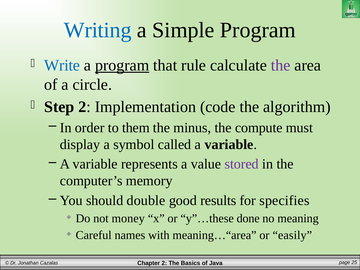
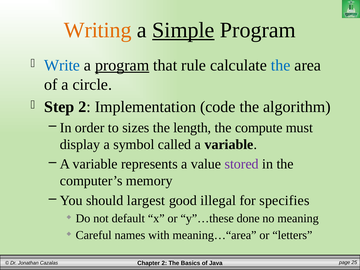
Writing colour: blue -> orange
Simple underline: none -> present
the at (281, 65) colour: purple -> blue
them: them -> sizes
minus: minus -> length
double: double -> largest
results: results -> illegal
money: money -> default
easily: easily -> letters
